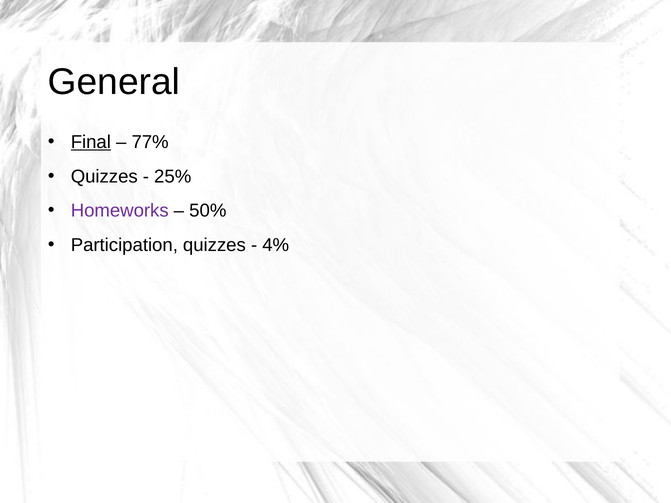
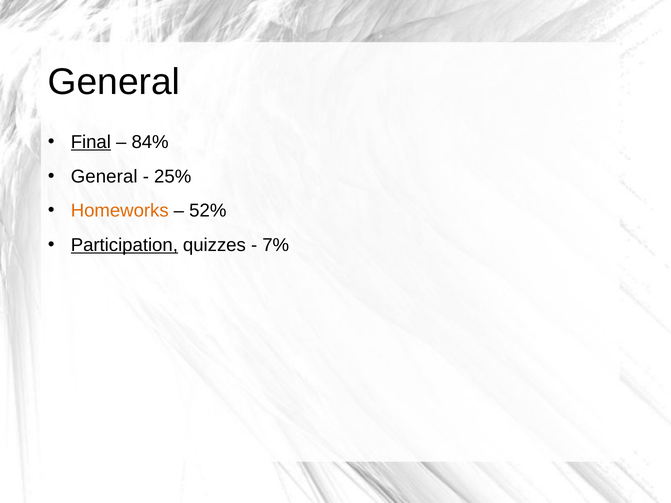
77%: 77% -> 84%
Quizzes at (104, 176): Quizzes -> General
Homeworks colour: purple -> orange
50%: 50% -> 52%
Participation underline: none -> present
4%: 4% -> 7%
